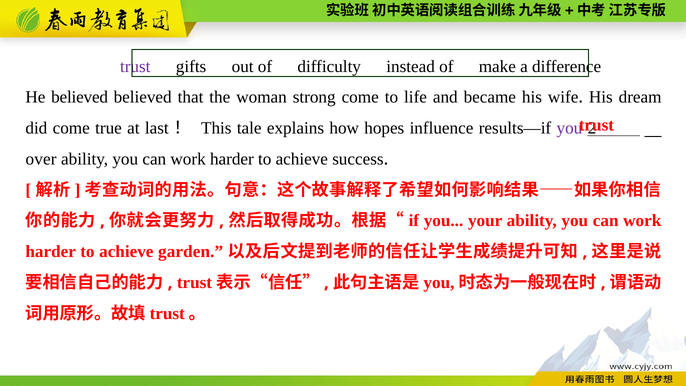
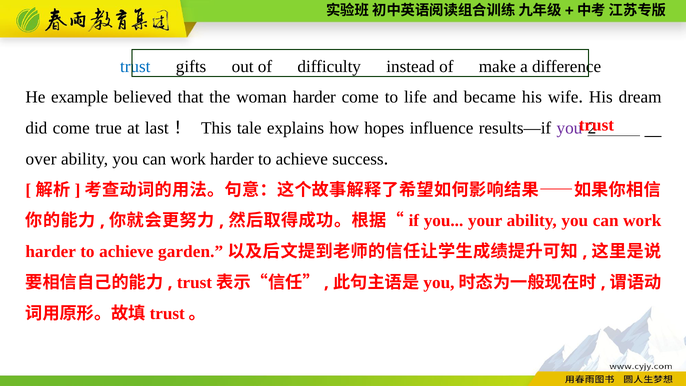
trust at (135, 66) colour: purple -> blue
He believed: believed -> example
woman strong: strong -> harder
